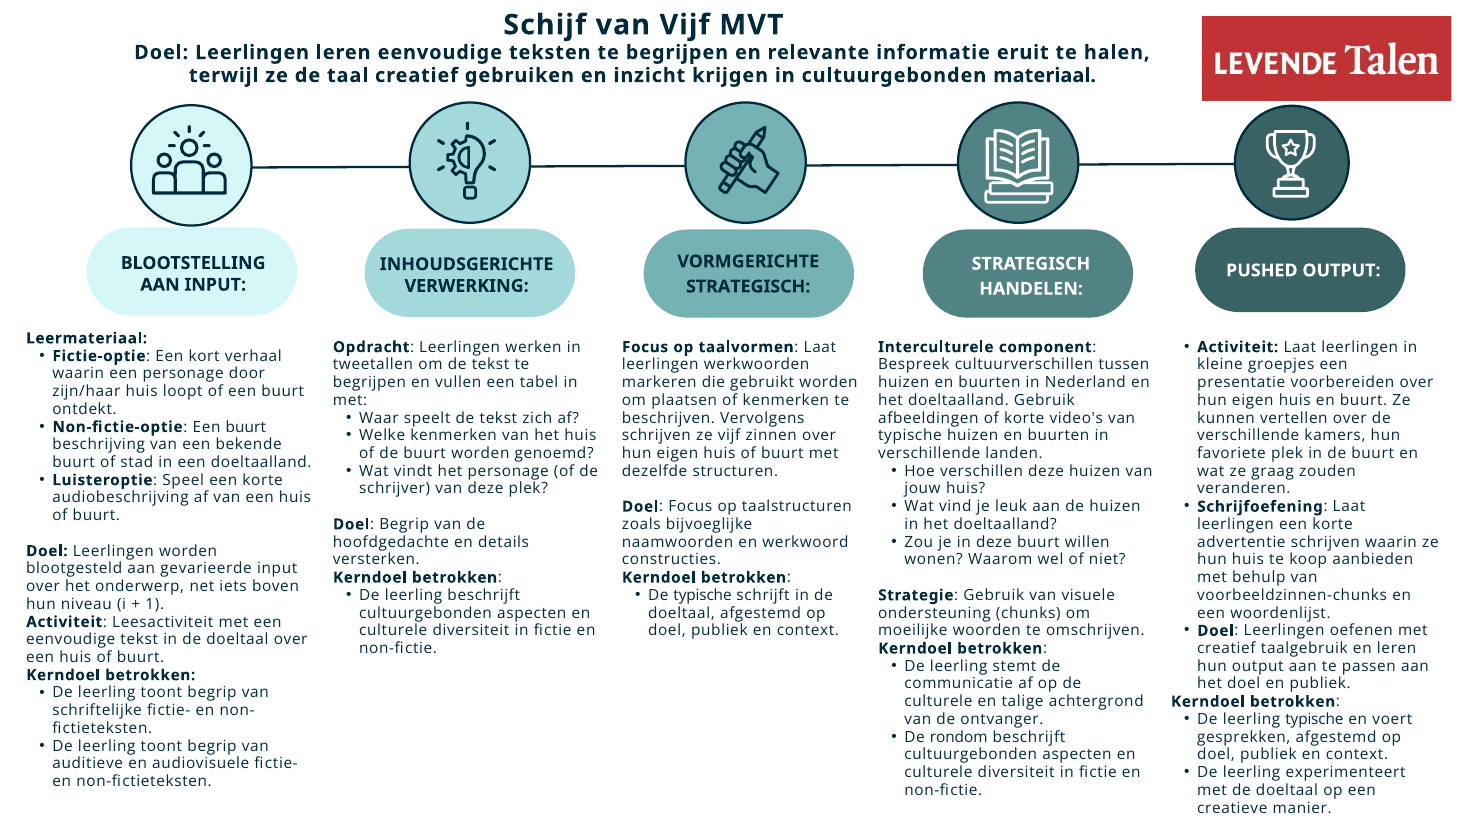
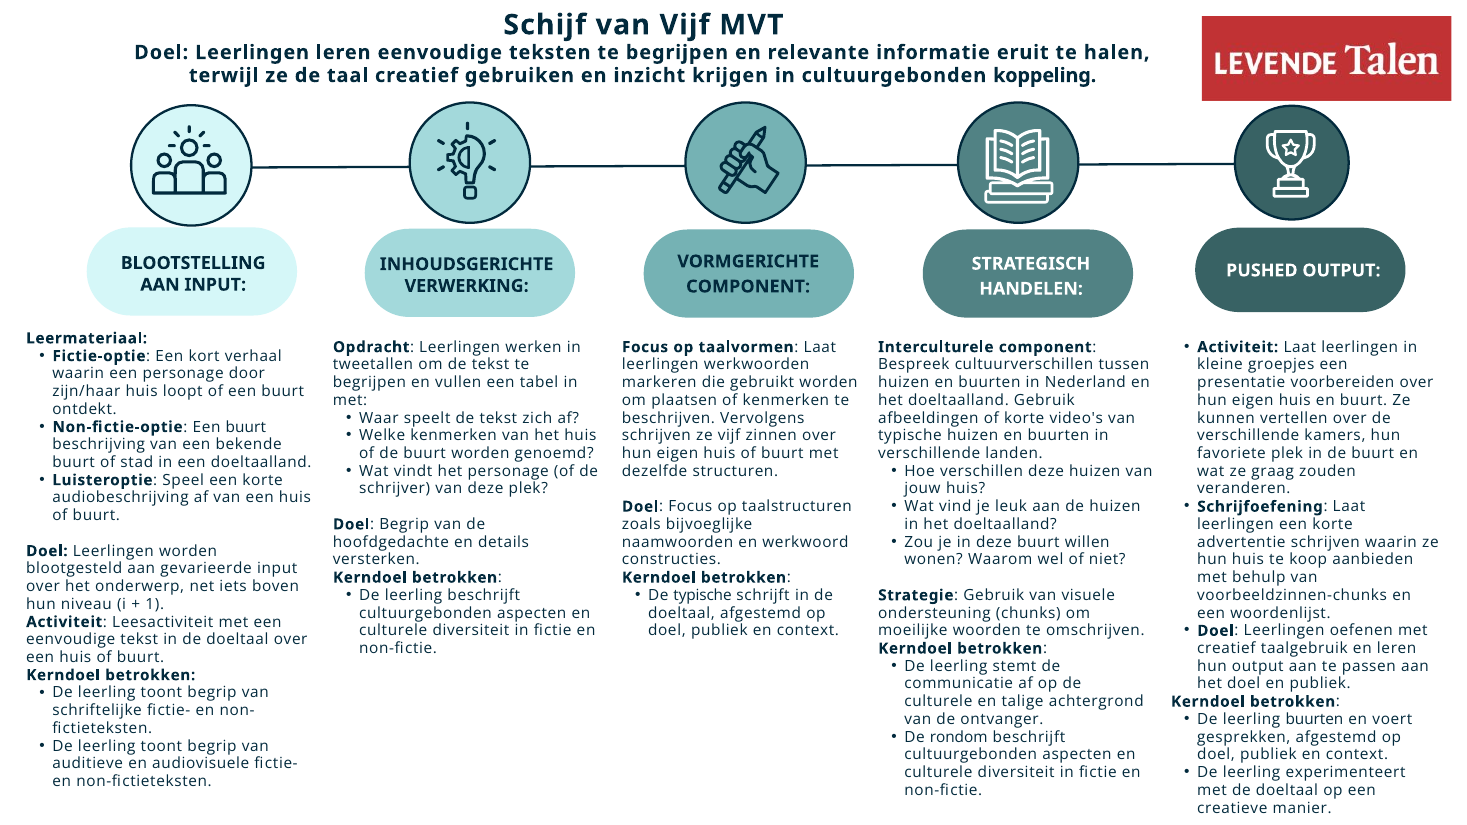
materiaal: materiaal -> koppeling
STRATEGISCH at (748, 287): STRATEGISCH -> COMPONENT
leerling typische: typische -> buurten
